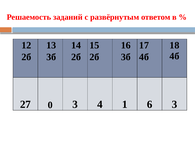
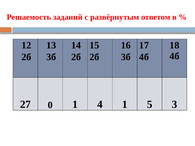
0 3: 3 -> 1
6: 6 -> 5
